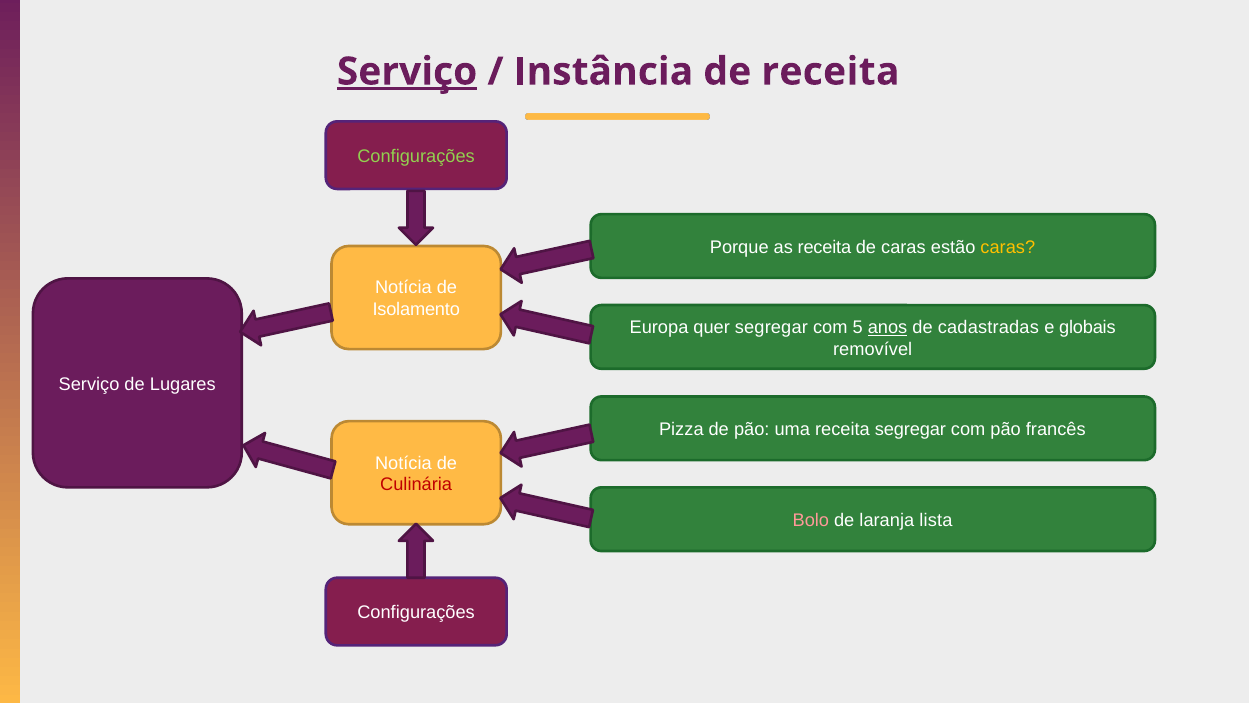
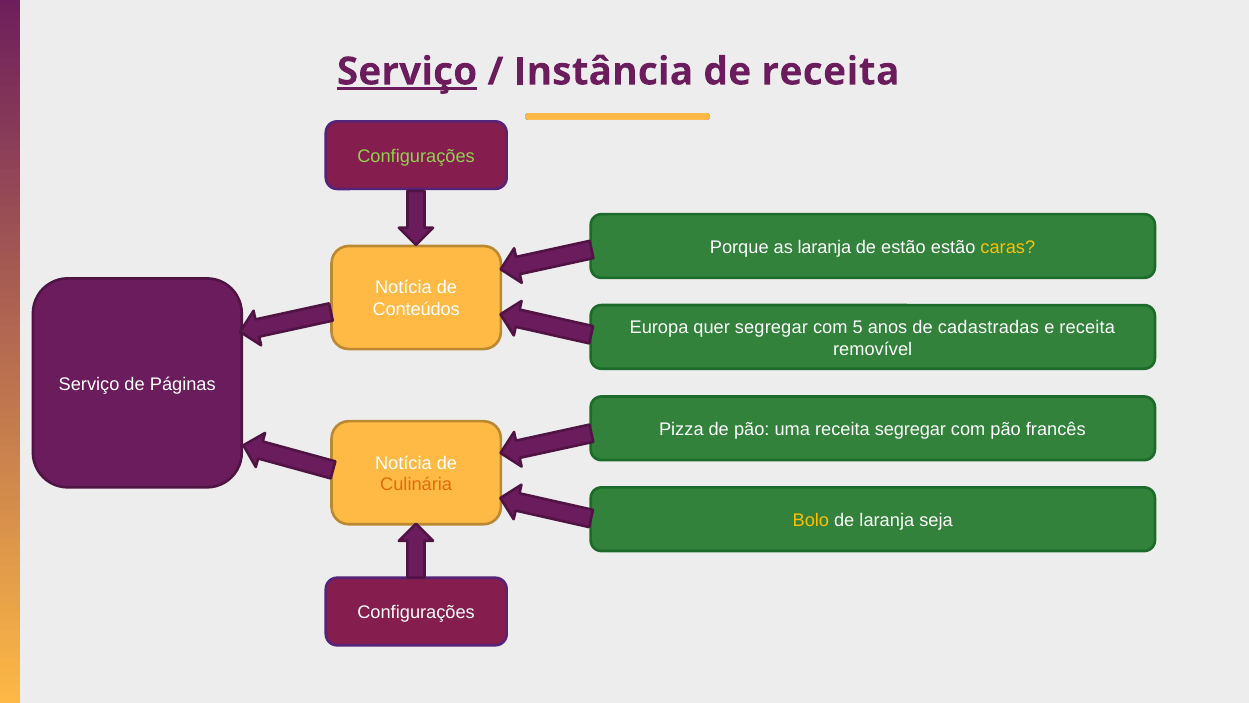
as receita: receita -> laranja
de caras: caras -> estão
Isolamento: Isolamento -> Conteúdos
anos underline: present -> none
e globais: globais -> receita
Lugares: Lugares -> Páginas
Culinária colour: red -> orange
Bolo colour: pink -> yellow
lista: lista -> seja
